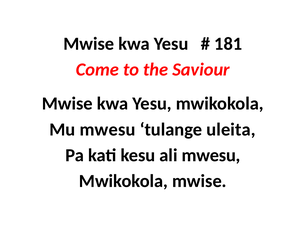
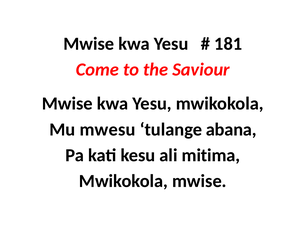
uleita: uleita -> abana
ali mwesu: mwesu -> mitima
